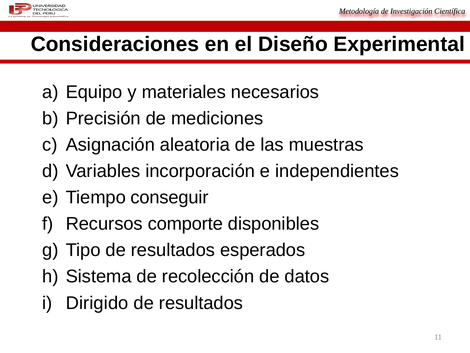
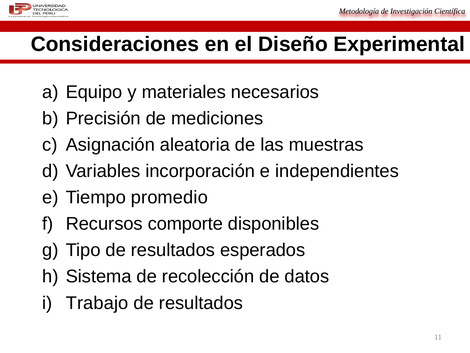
conseguir: conseguir -> promedio
Dirigido: Dirigido -> Trabajo
